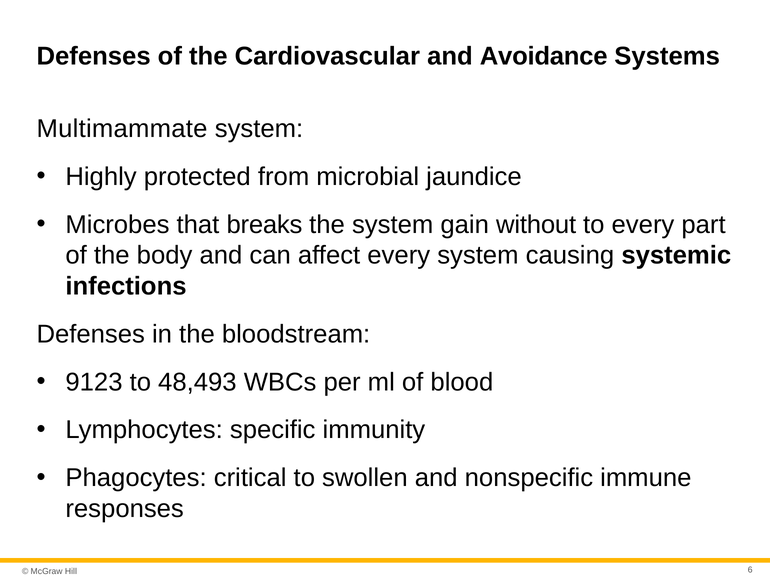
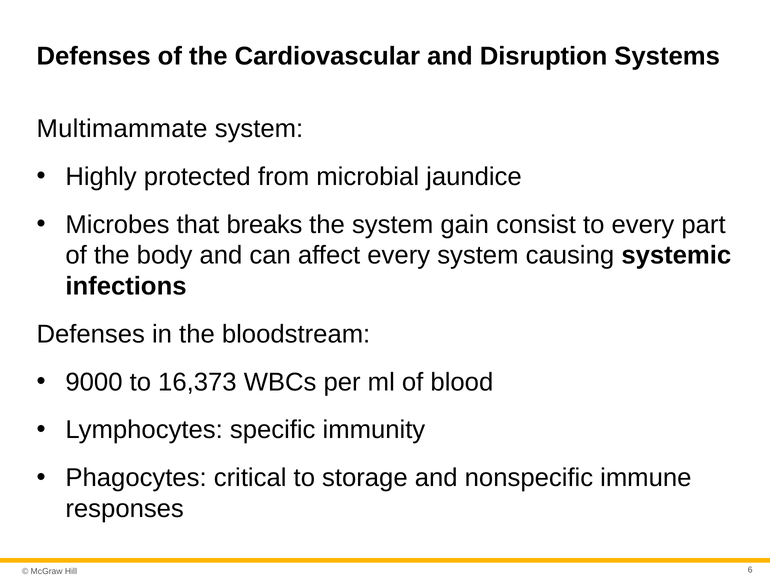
Avoidance: Avoidance -> Disruption
without: without -> consist
9123: 9123 -> 9000
48,493: 48,493 -> 16,373
swollen: swollen -> storage
